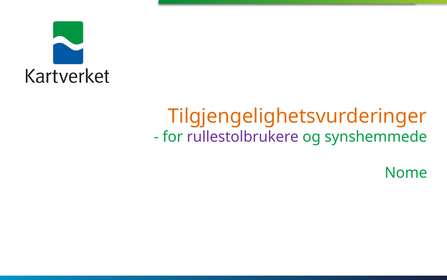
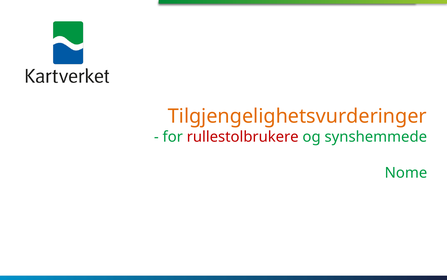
rullestolbrukere colour: purple -> red
